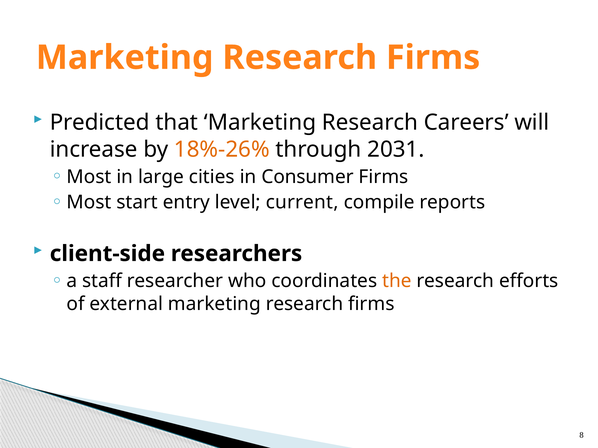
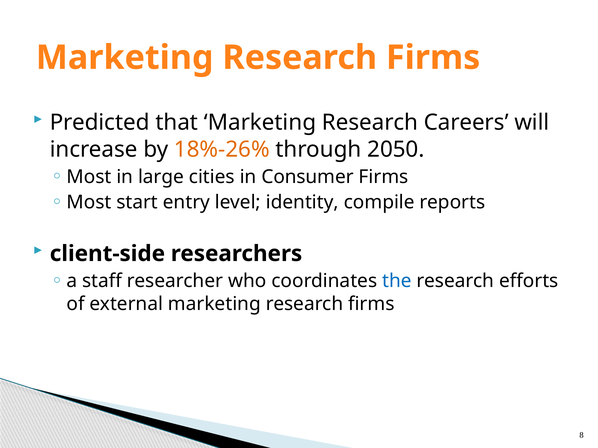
2031: 2031 -> 2050
current: current -> identity
the colour: orange -> blue
